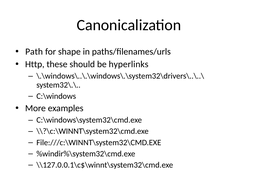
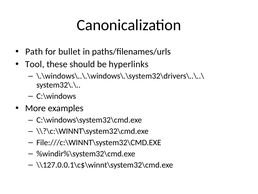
shape: shape -> bullet
Http: Http -> Tool
